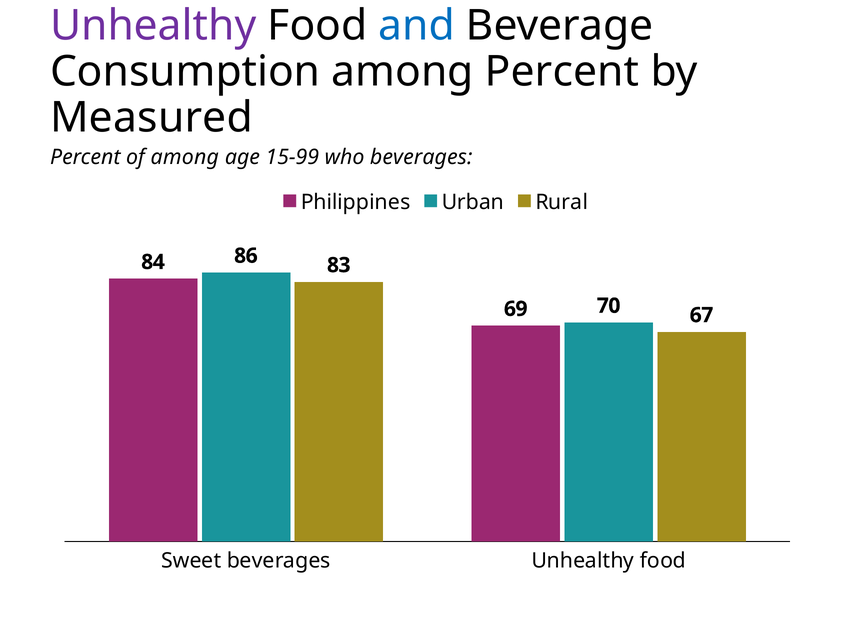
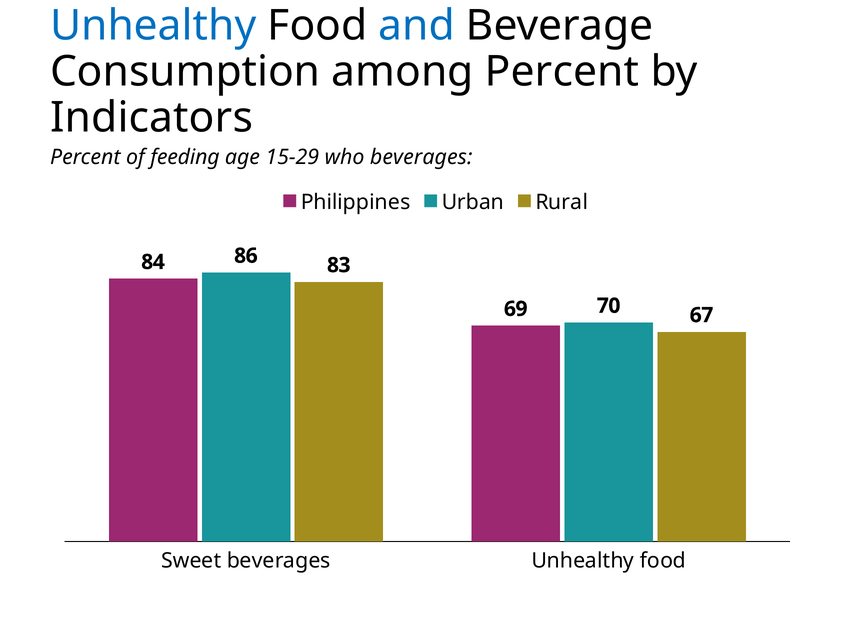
Unhealthy at (153, 26) colour: purple -> blue
Measured: Measured -> Indicators
of among: among -> feeding
15-99: 15-99 -> 15-29
